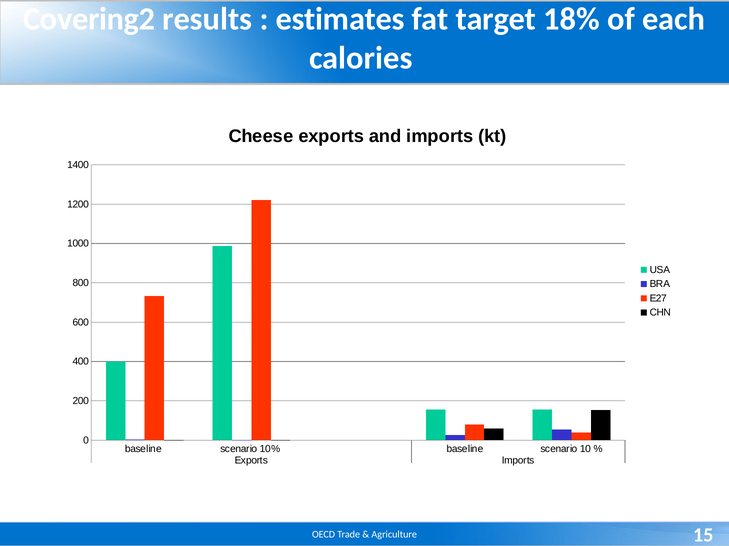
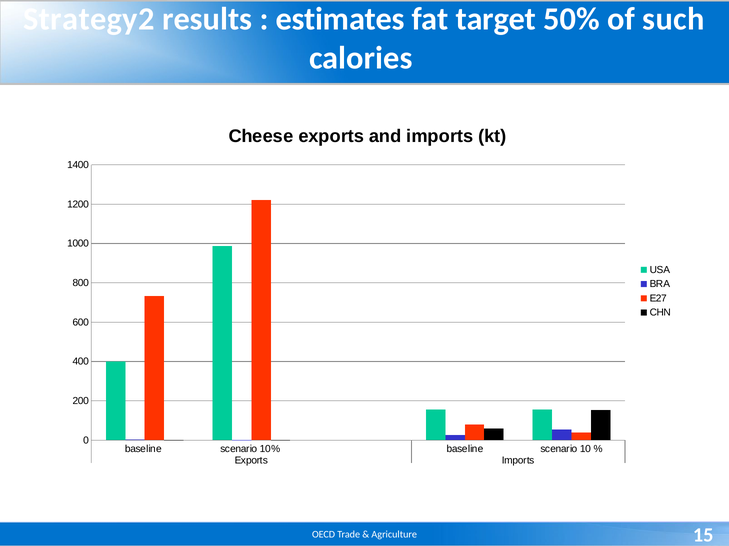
Covering2: Covering2 -> Strategy2
18%: 18% -> 50%
each: each -> such
